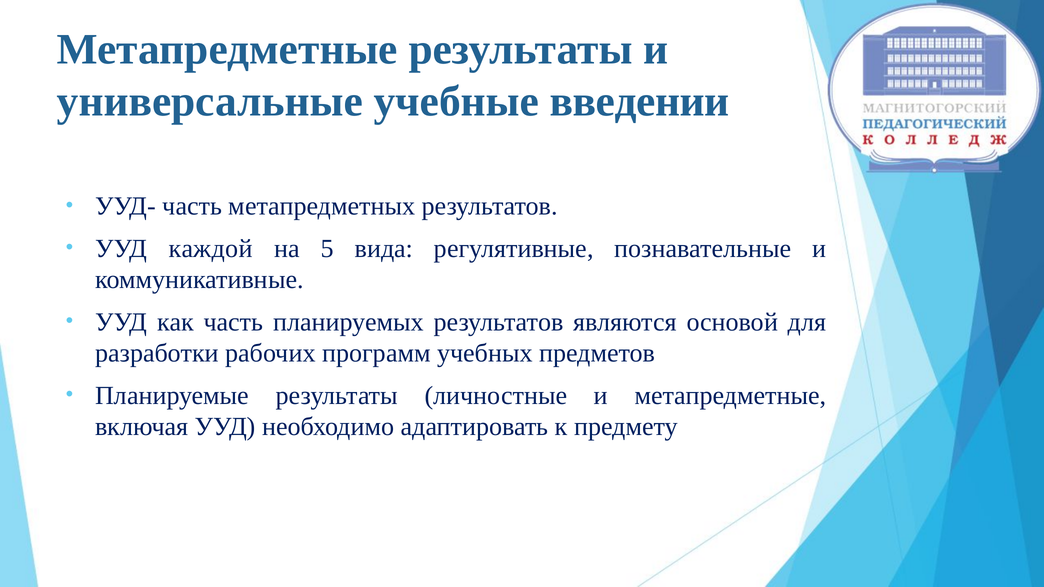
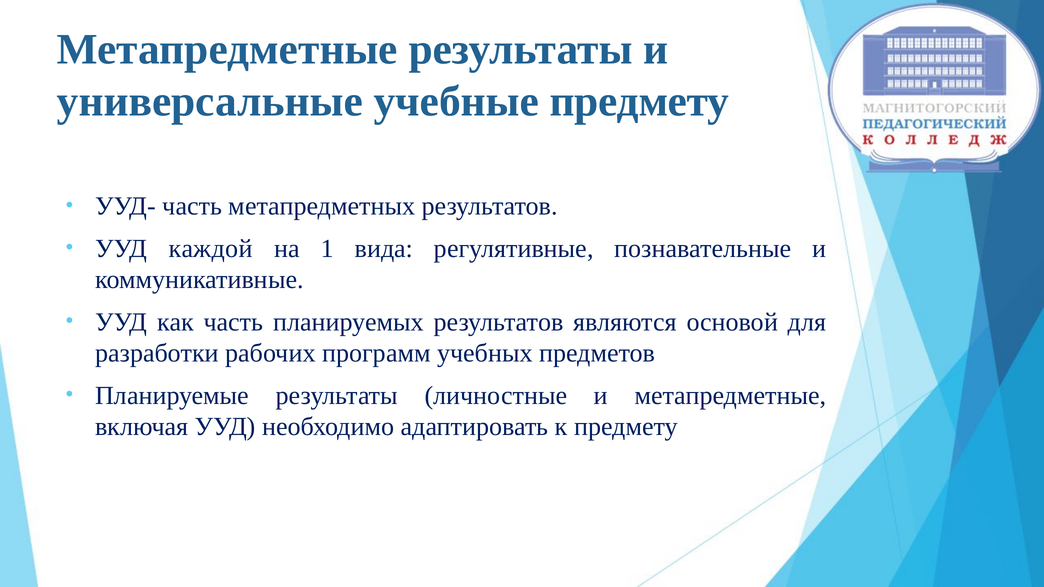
учебные введении: введении -> предмету
5: 5 -> 1
